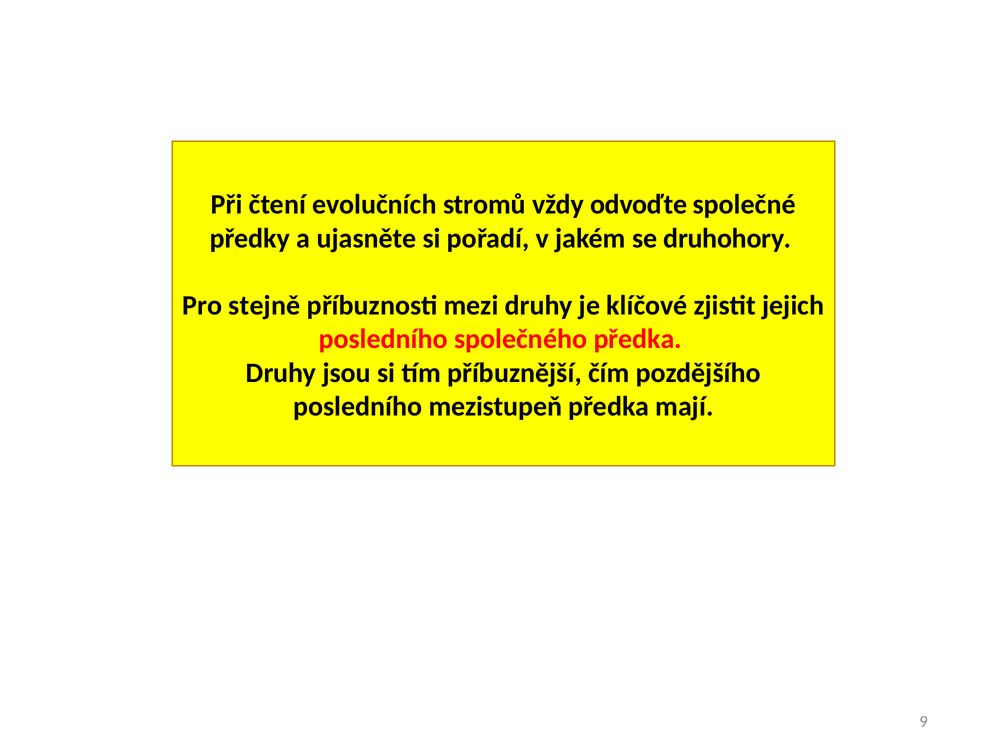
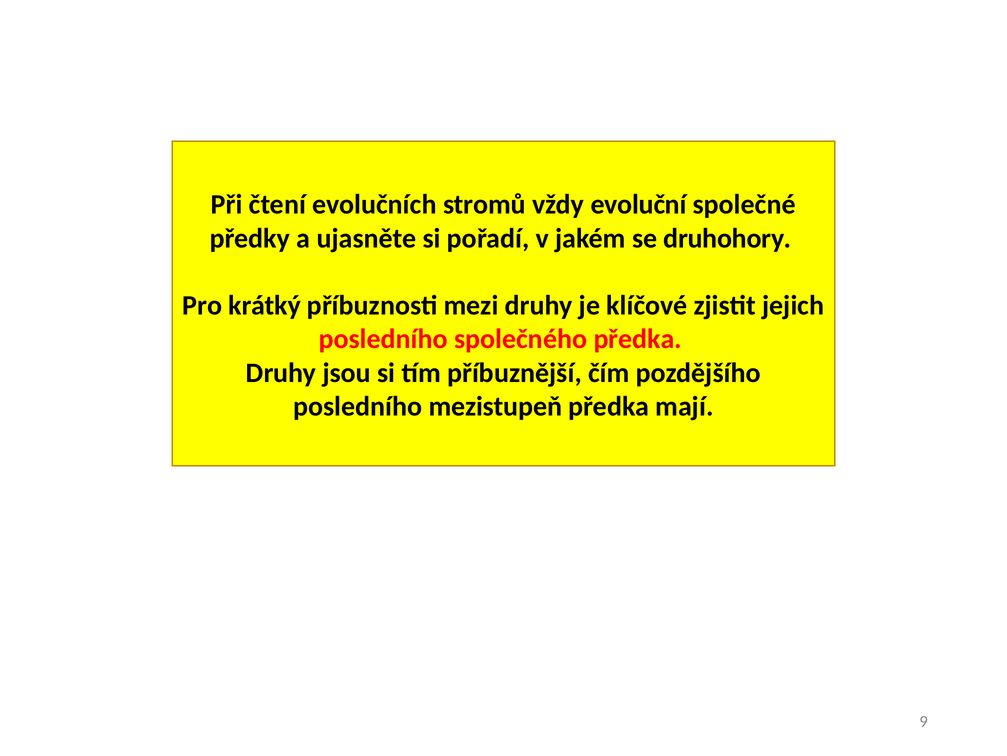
odvoďte: odvoďte -> evoluční
stejně: stejně -> krátký
